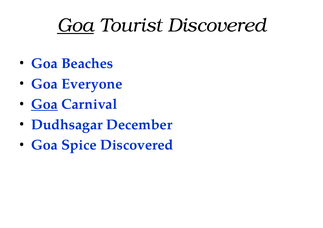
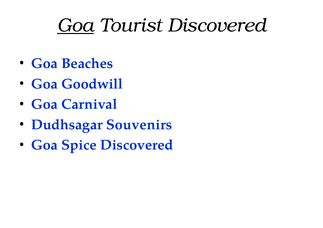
Everyone: Everyone -> Goodwill
Goa at (44, 104) underline: present -> none
December: December -> Souvenirs
